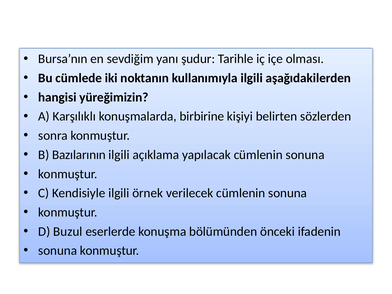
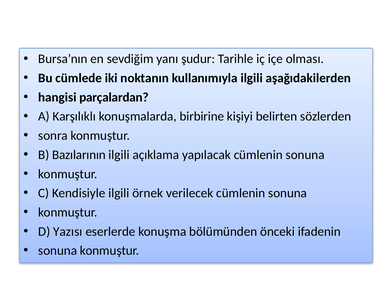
yüreğimizin: yüreğimizin -> parçalardan
Buzul: Buzul -> Yazısı
